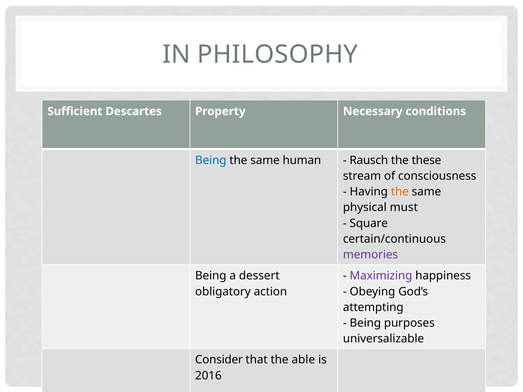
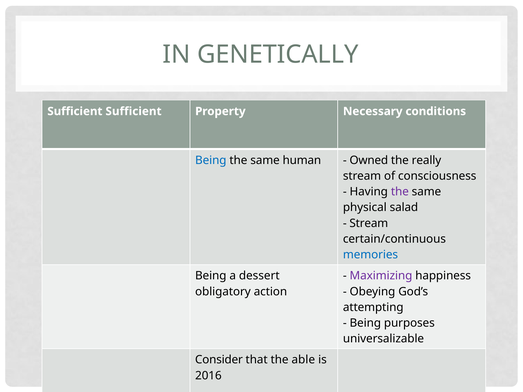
PHILOSOPHY: PHILOSOPHY -> GENETICALLY
Sufficient Descartes: Descartes -> Sufficient
Rausch: Rausch -> Owned
these: these -> really
the at (400, 192) colour: orange -> purple
must: must -> salad
Square at (369, 223): Square -> Stream
memories colour: purple -> blue
